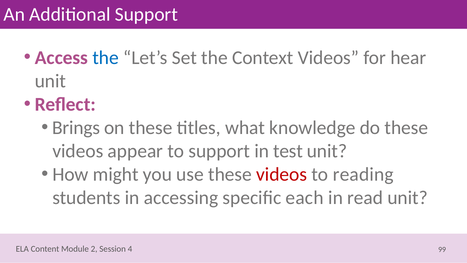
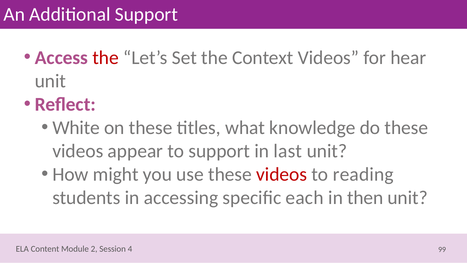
the at (106, 58) colour: blue -> red
Brings: Brings -> White
test: test -> last
read: read -> then
